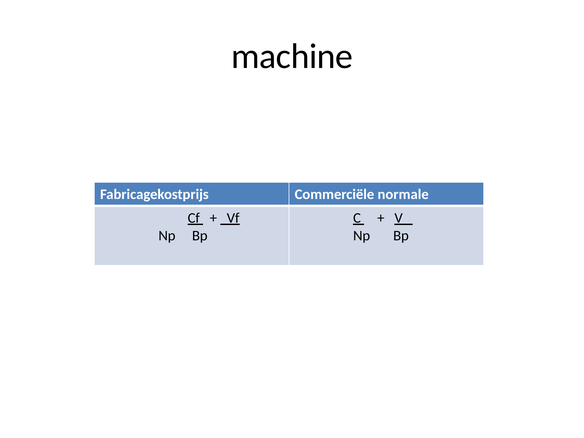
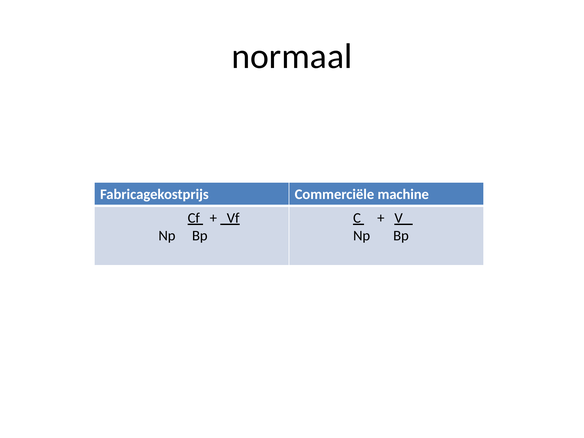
machine: machine -> normaal
normale: normale -> machine
